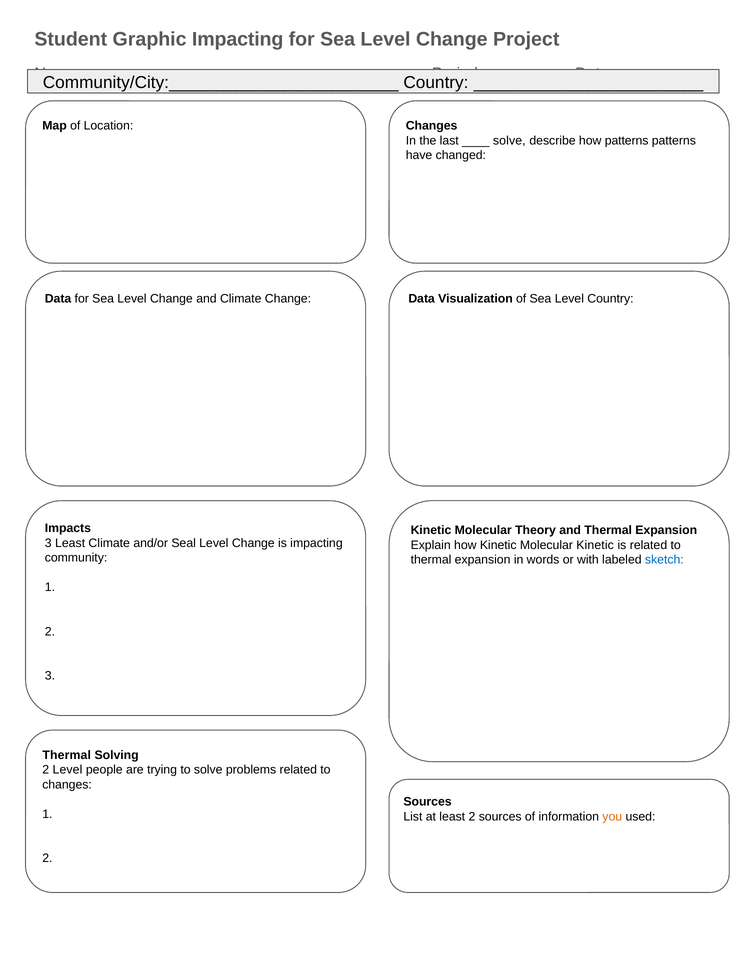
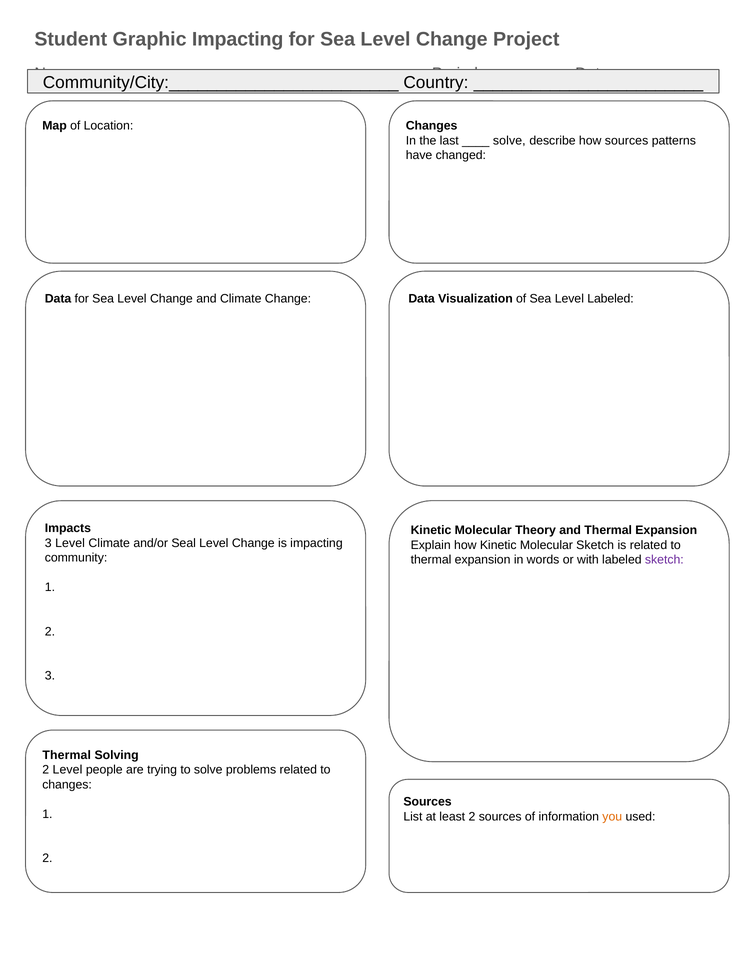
how patterns: patterns -> sources
Level Country: Country -> Labeled
3 Least: Least -> Level
Molecular Kinetic: Kinetic -> Sketch
sketch at (664, 560) colour: blue -> purple
